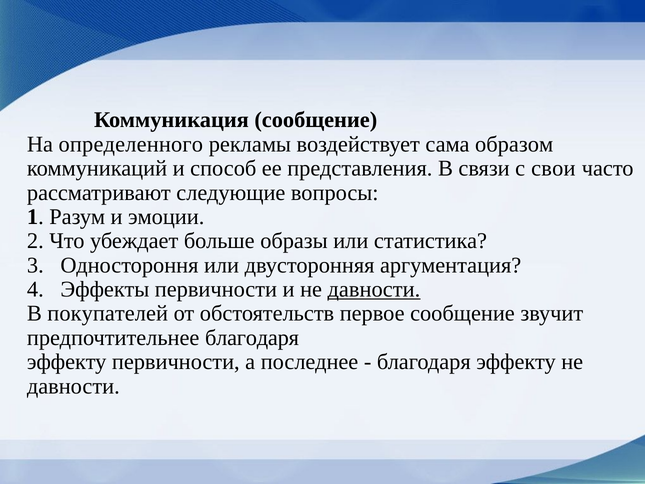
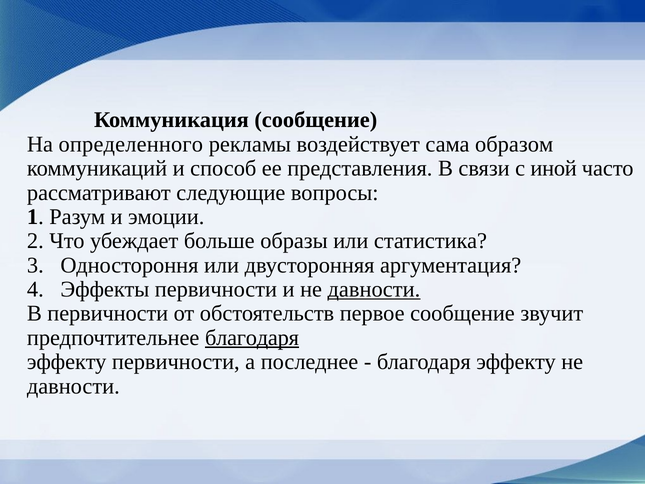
свои: свои -> иной
В покупателей: покупателей -> первичности
благодаря at (252, 338) underline: none -> present
